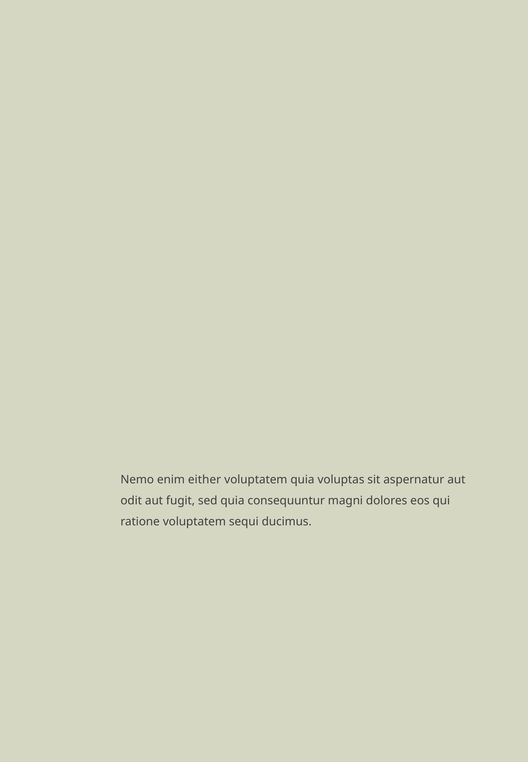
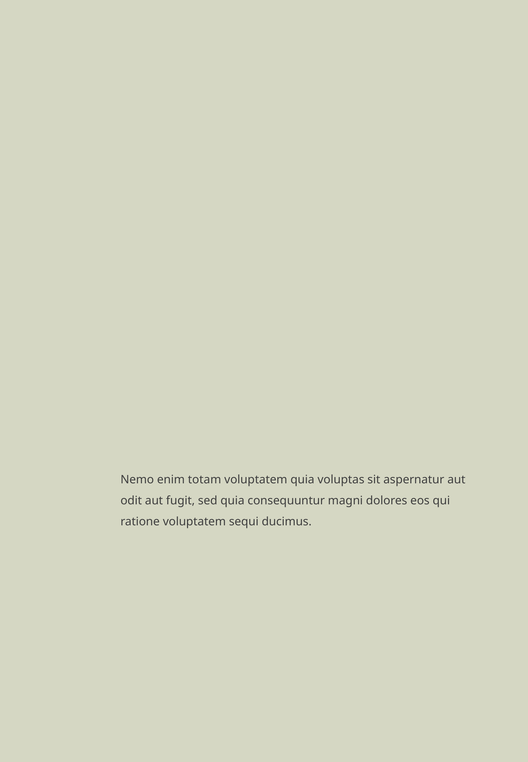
either: either -> totam
